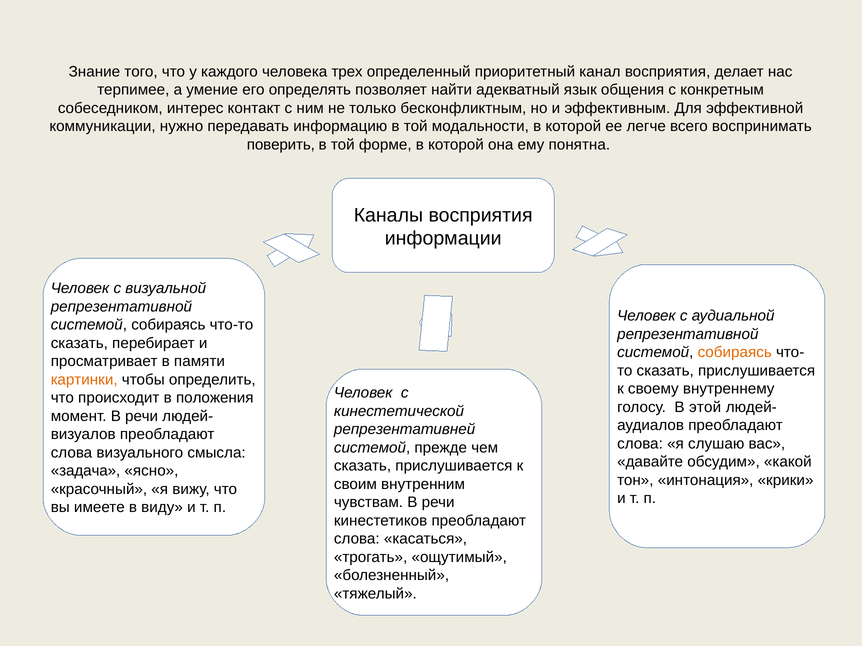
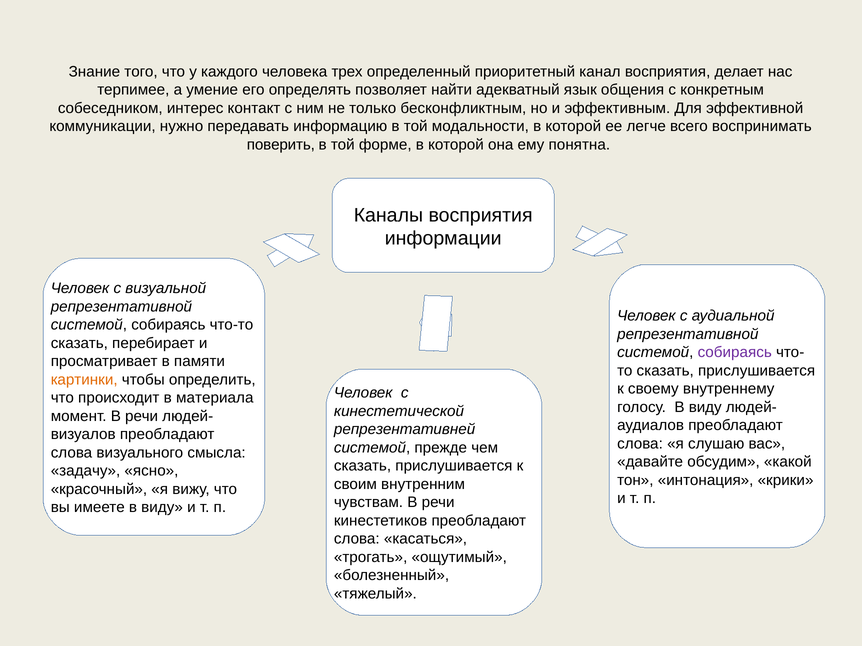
собираясь at (735, 353) colour: orange -> purple
положения: положения -> материала
голосу В этой: этой -> виду
задача: задача -> задачу
